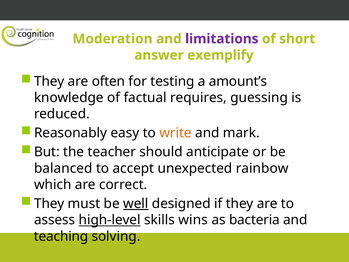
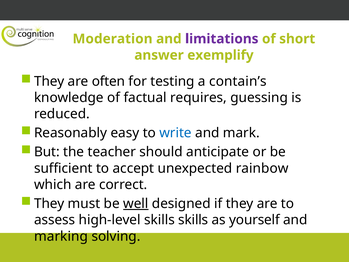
amount’s: amount’s -> contain’s
write colour: orange -> blue
balanced: balanced -> sufficient
high-level underline: present -> none
skills wins: wins -> skills
bacteria: bacteria -> yourself
teaching: teaching -> marking
